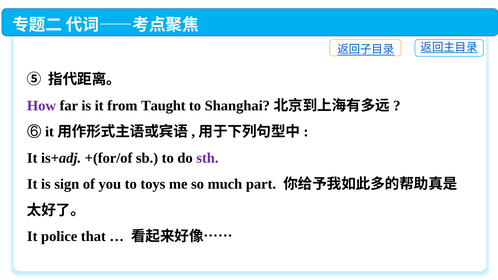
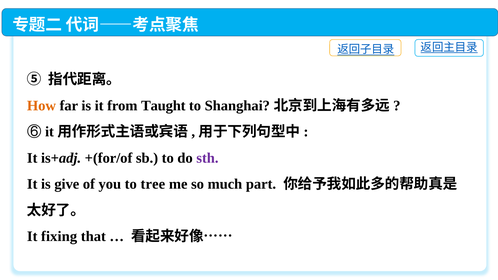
How colour: purple -> orange
sign: sign -> give
toys: toys -> tree
police: police -> fixing
